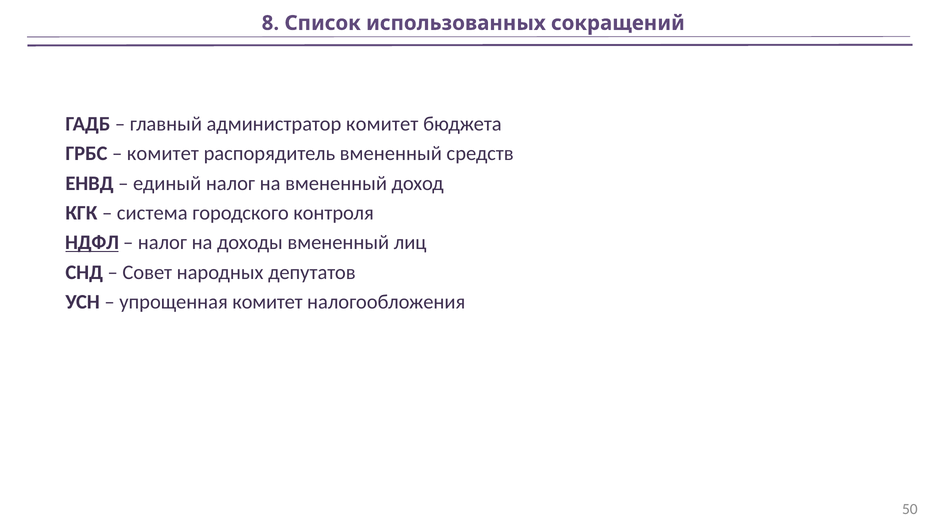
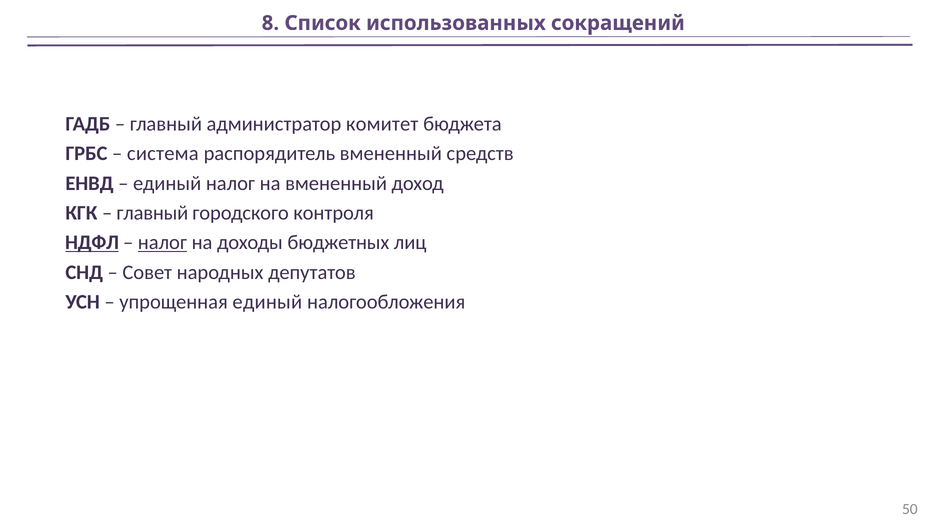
комитет at (163, 153): комитет -> система
система at (152, 213): система -> главный
налог at (162, 242) underline: none -> present
доходы вмененный: вмененный -> бюджетных
упрощенная комитет: комитет -> единый
